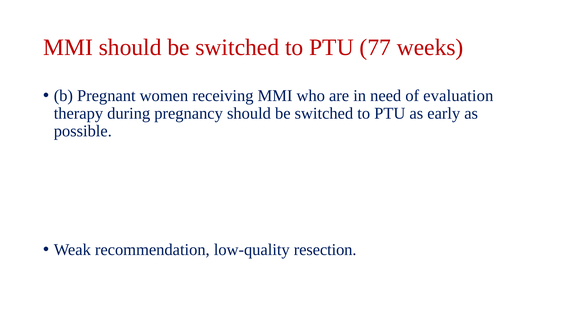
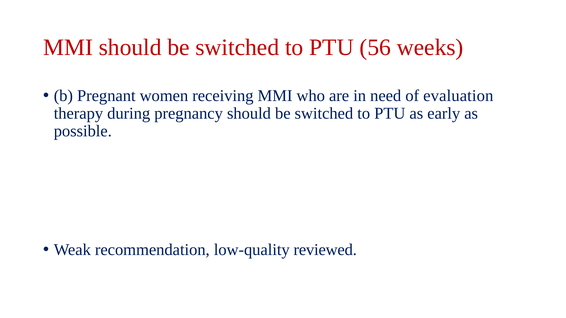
77: 77 -> 56
resection: resection -> reviewed
